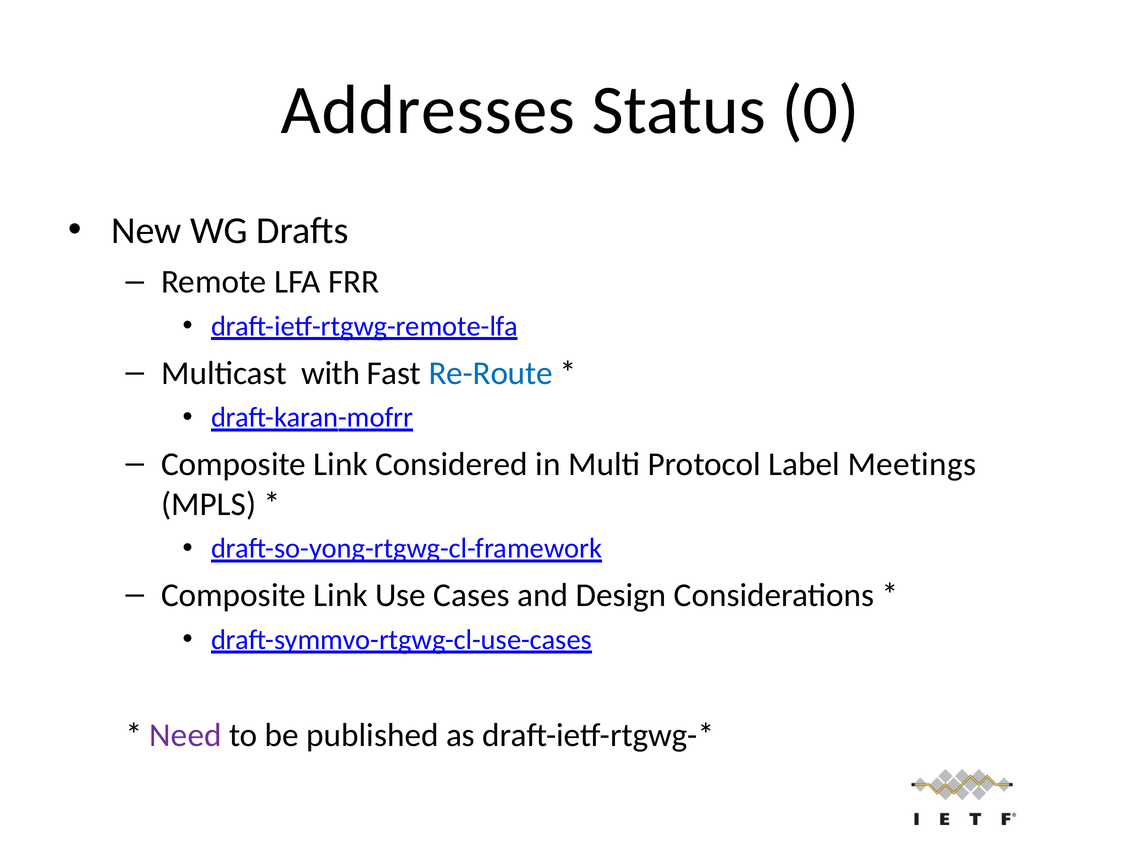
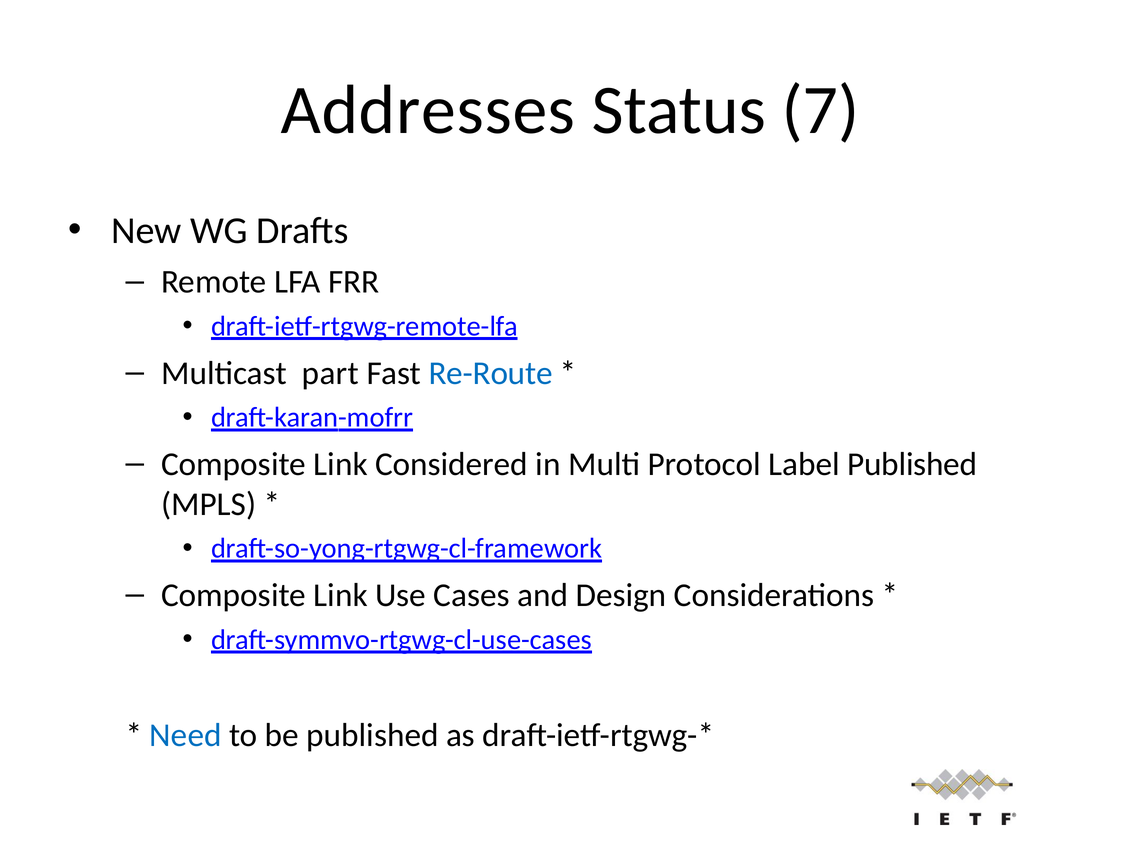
0: 0 -> 7
with: with -> part
Label Meetings: Meetings -> Published
Need colour: purple -> blue
